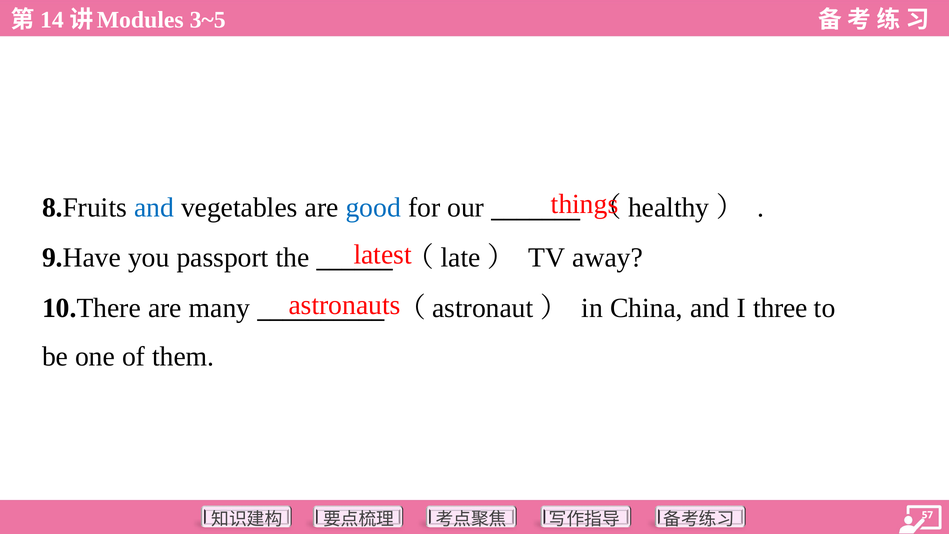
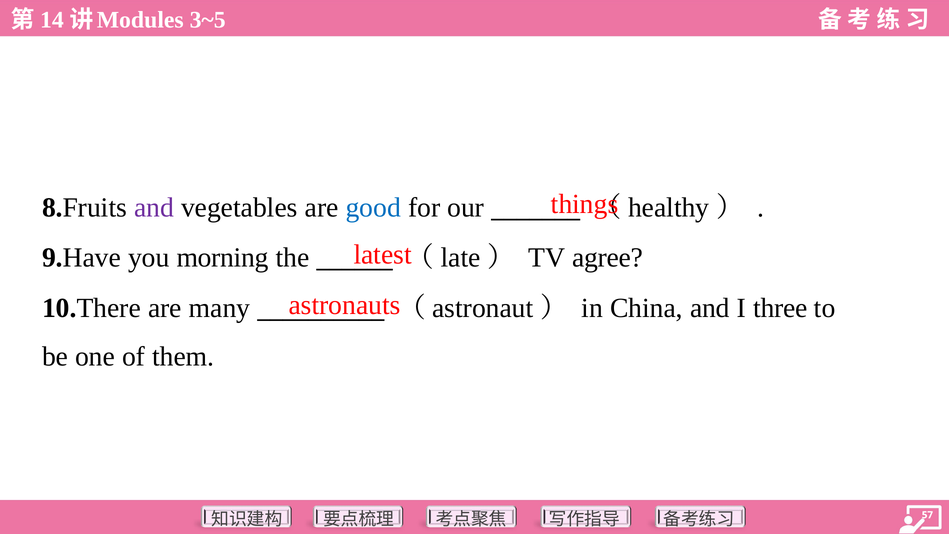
and at (154, 207) colour: blue -> purple
passport: passport -> morning
away: away -> agree
